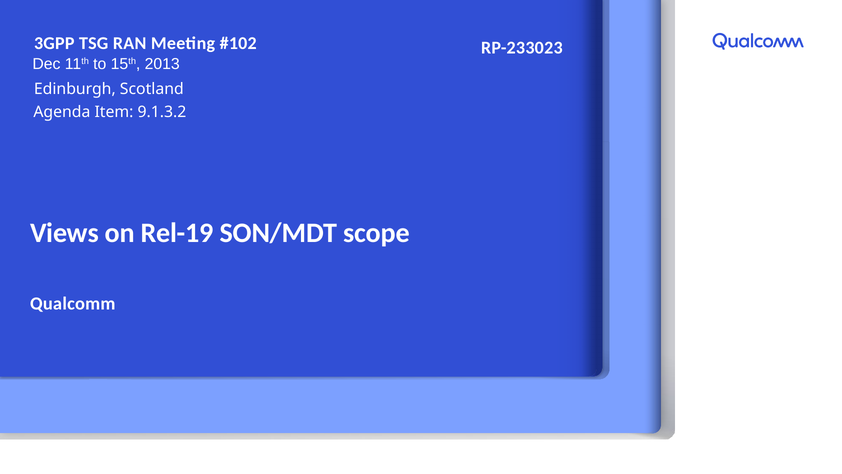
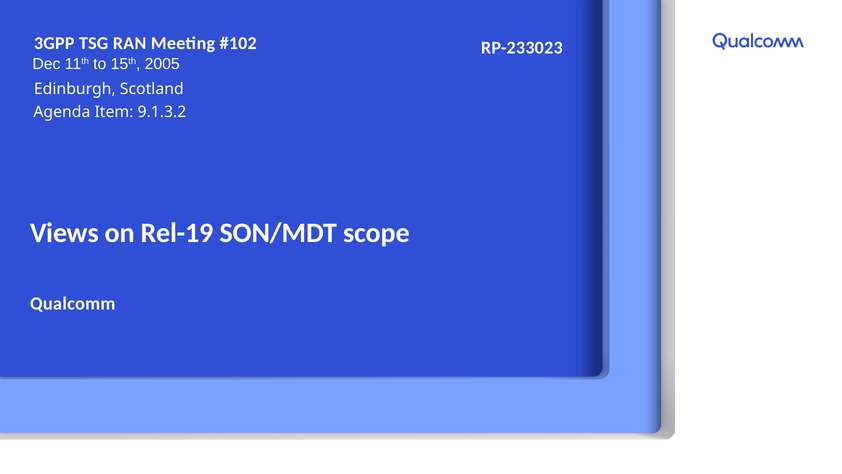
2013: 2013 -> 2005
